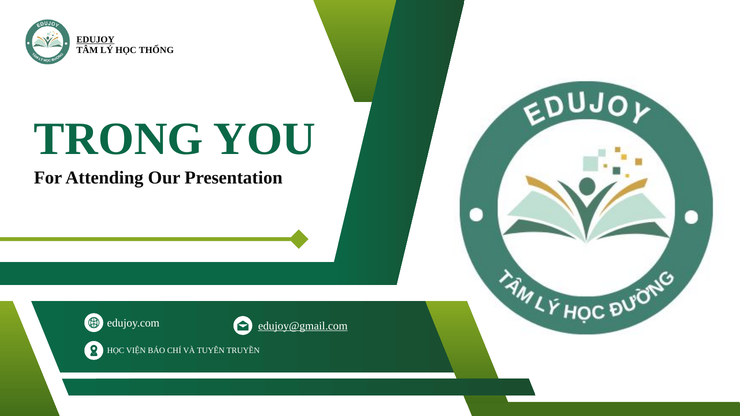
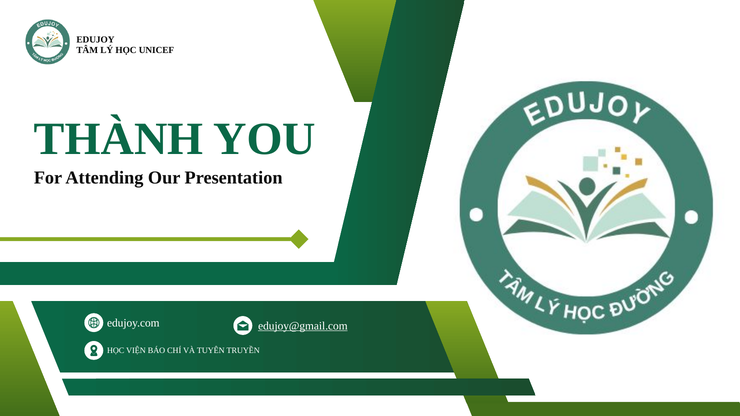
EDUJOY underline: present -> none
THỐNG: THỐNG -> UNICEF
TRONG: TRONG -> THÀNH
